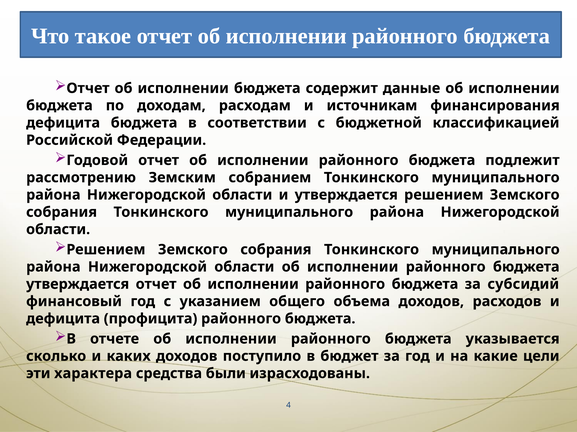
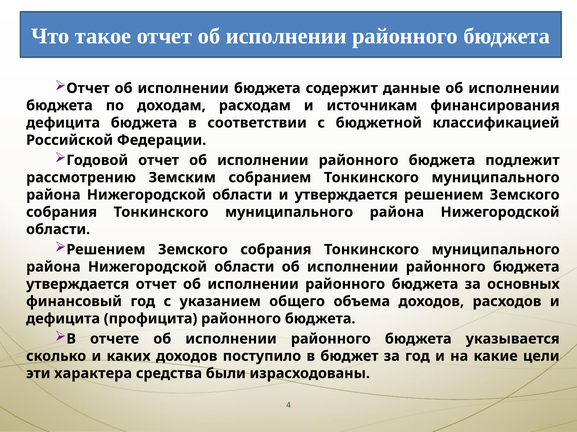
субсидий: субсидий -> основных
